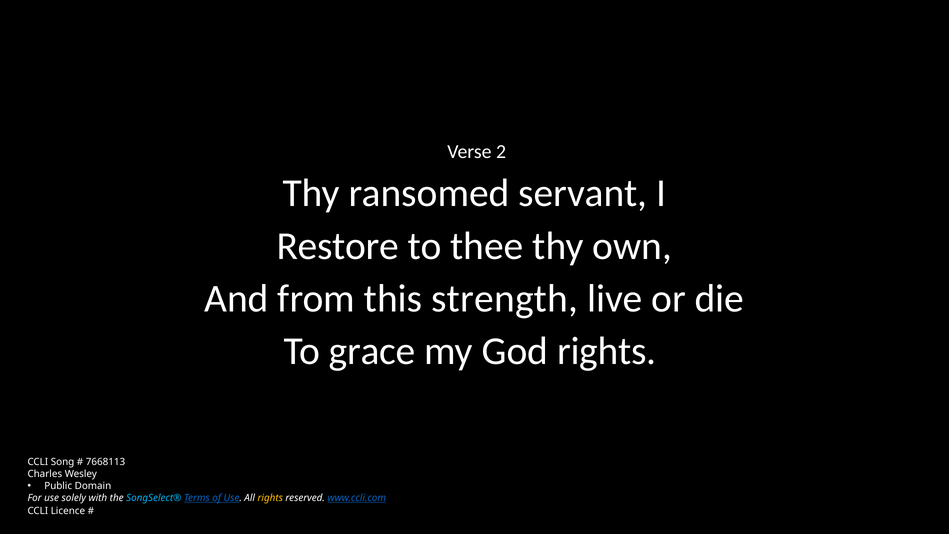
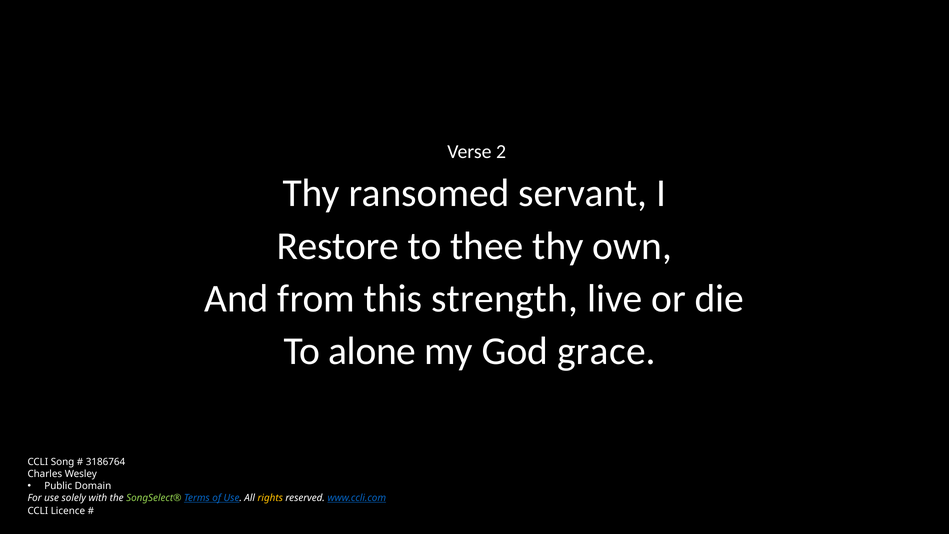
grace: grace -> alone
God rights: rights -> grace
7668113: 7668113 -> 3186764
SongSelect® colour: light blue -> light green
